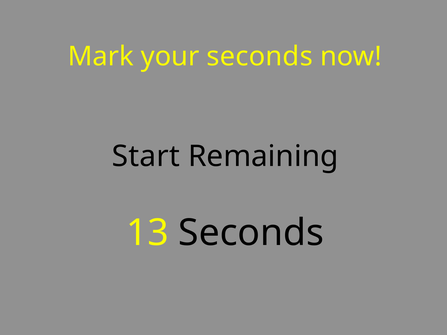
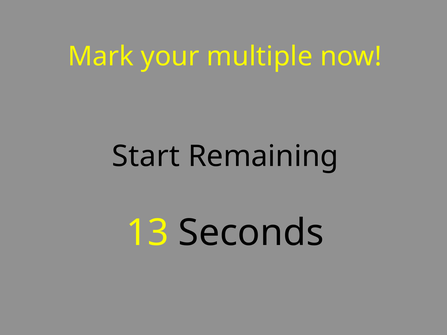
your seconds: seconds -> multiple
